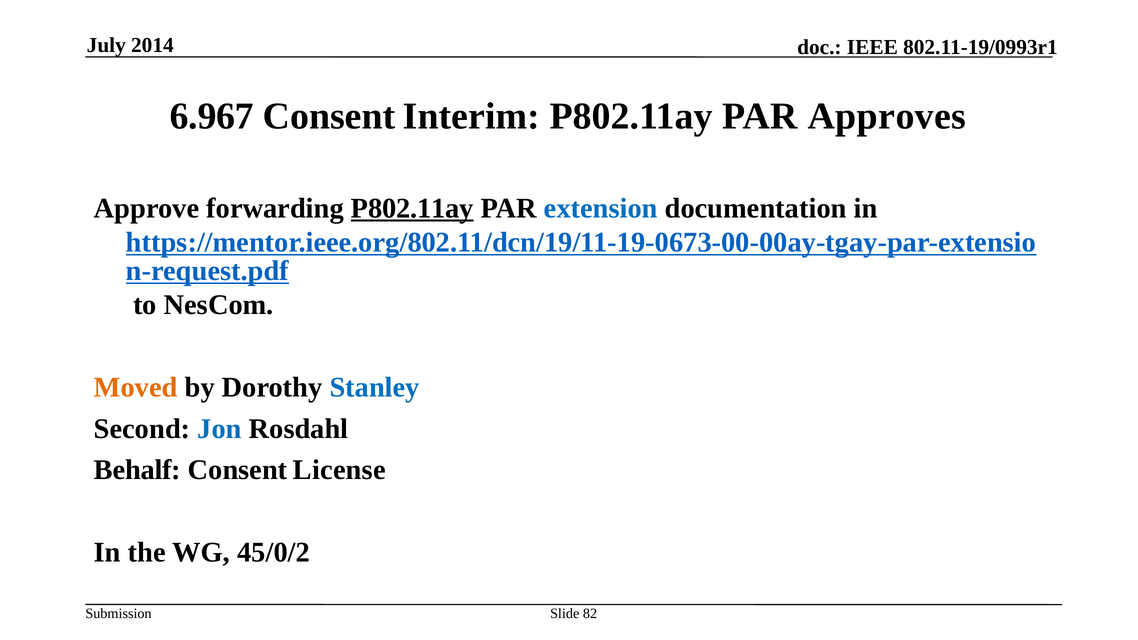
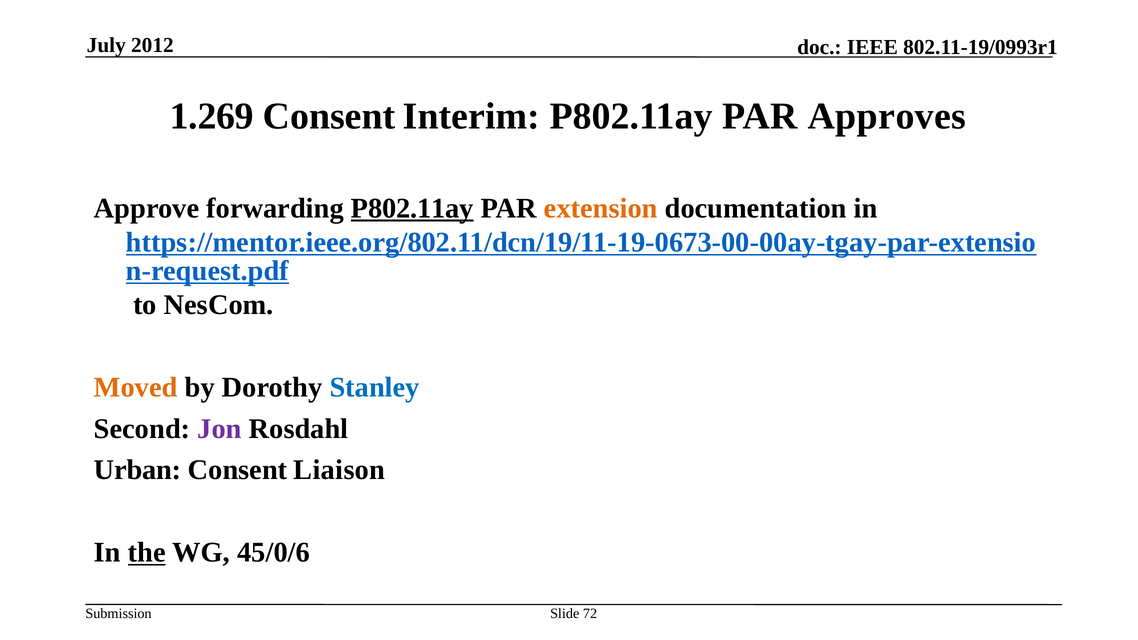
2014: 2014 -> 2012
6.967: 6.967 -> 1.269
extension colour: blue -> orange
Jon colour: blue -> purple
Behalf: Behalf -> Urban
License: License -> Liaison
the underline: none -> present
45/0/2: 45/0/2 -> 45/0/6
82: 82 -> 72
